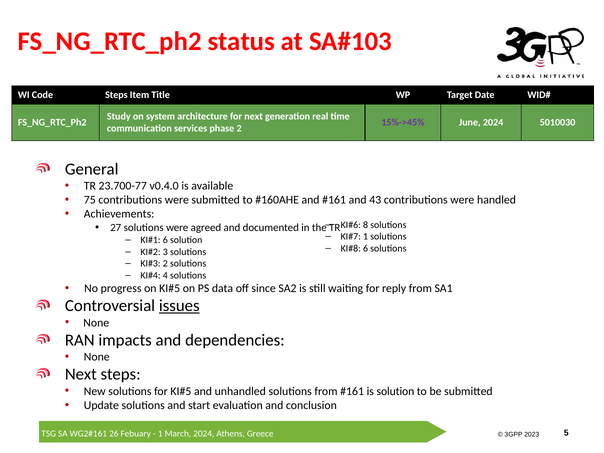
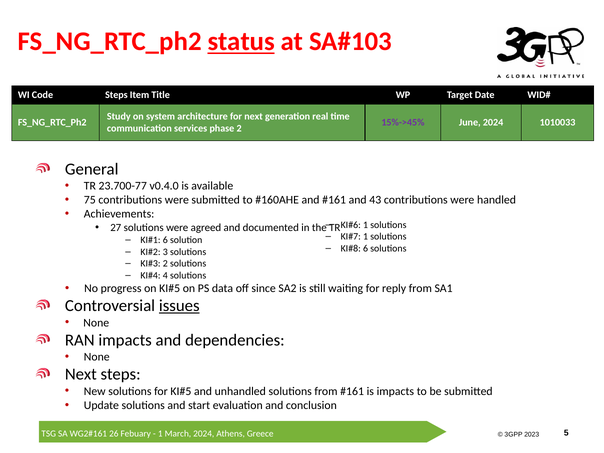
status underline: none -> present
5010030: 5010030 -> 1010033
8 at (366, 225): 8 -> 1
is solution: solution -> impacts
